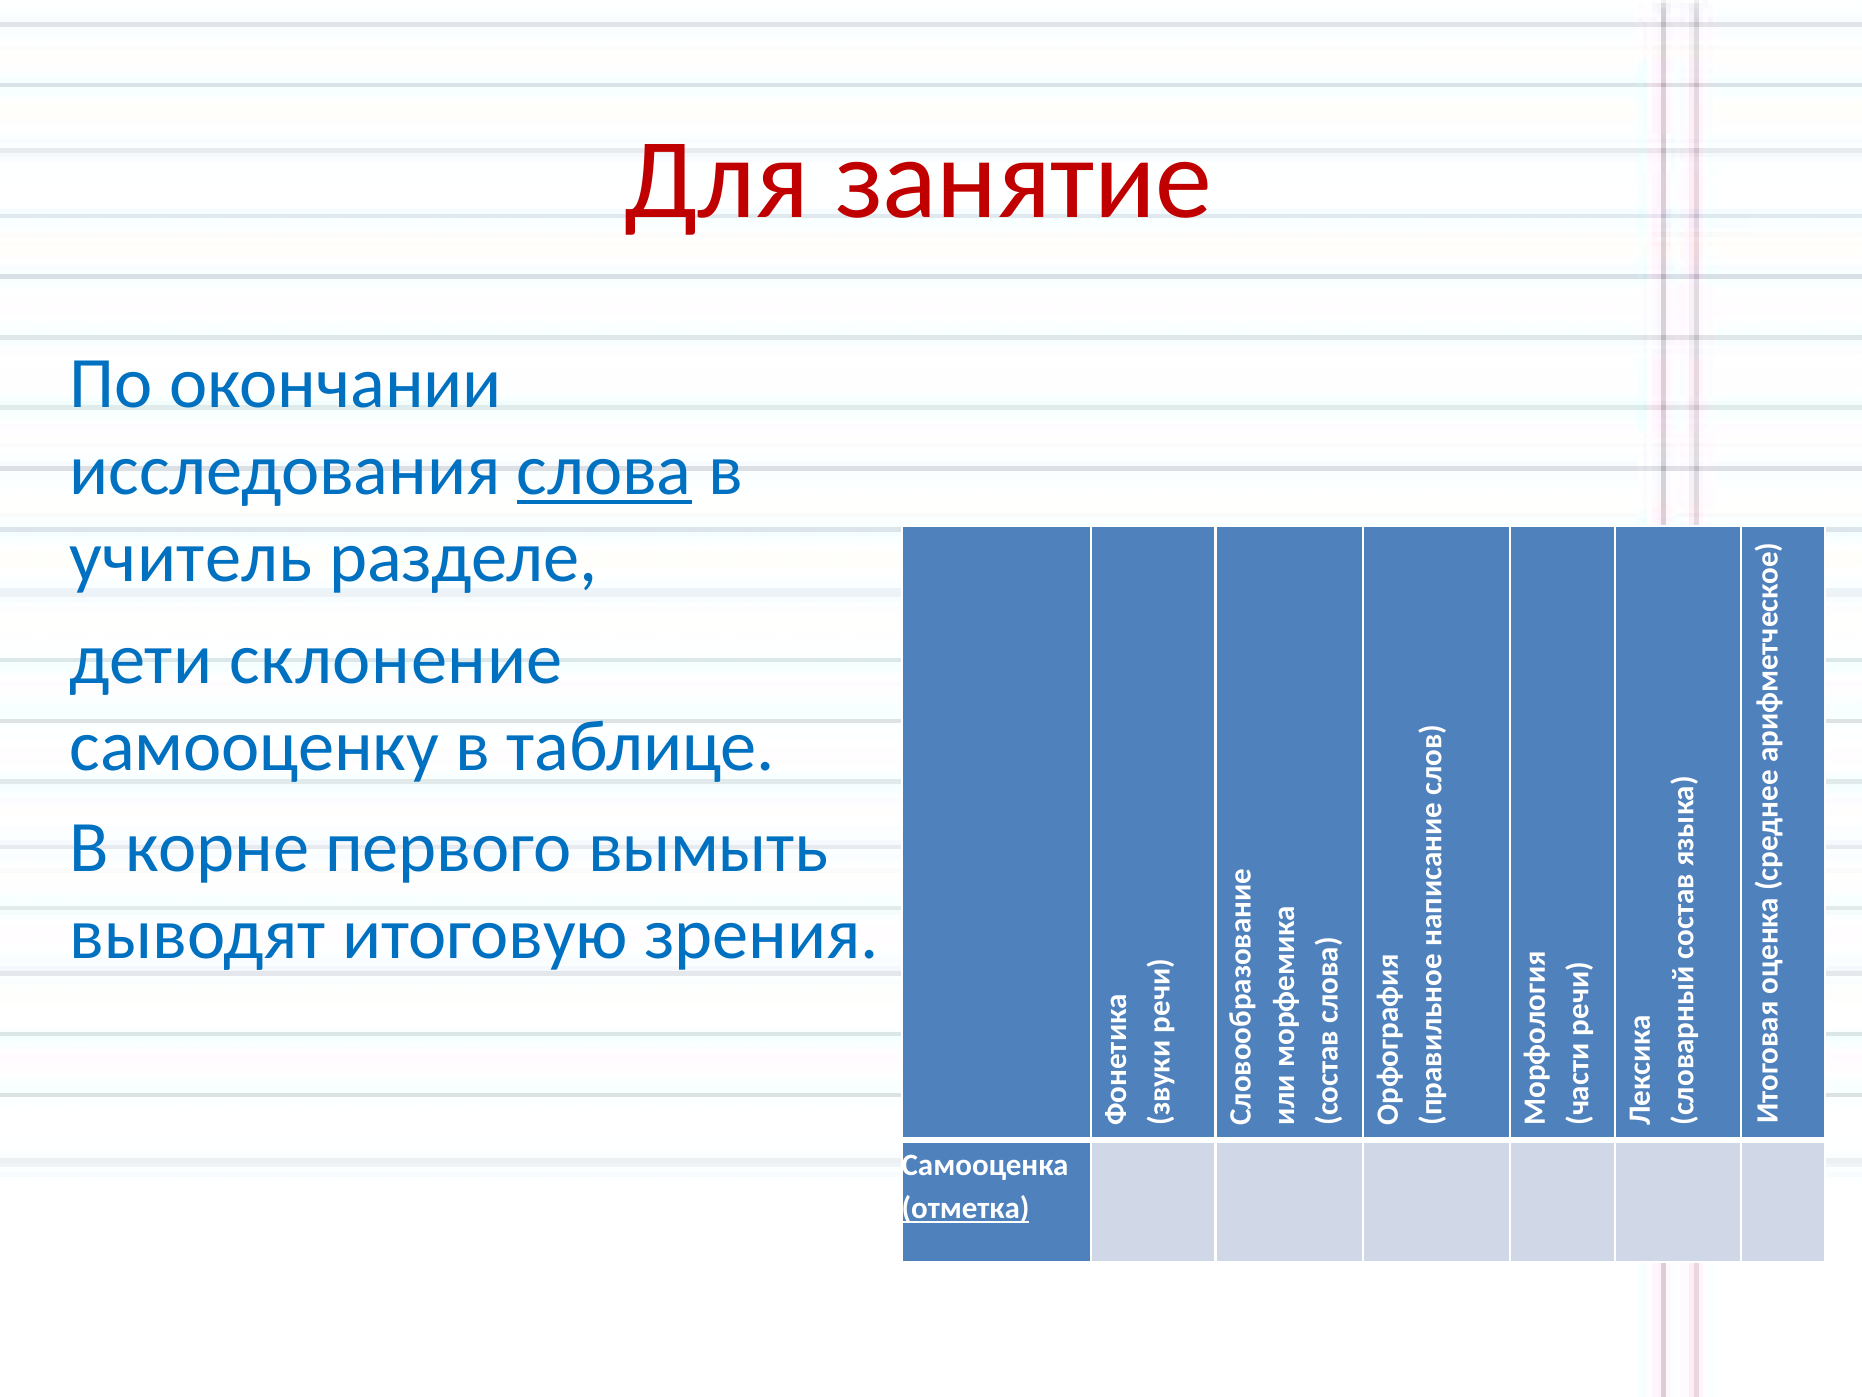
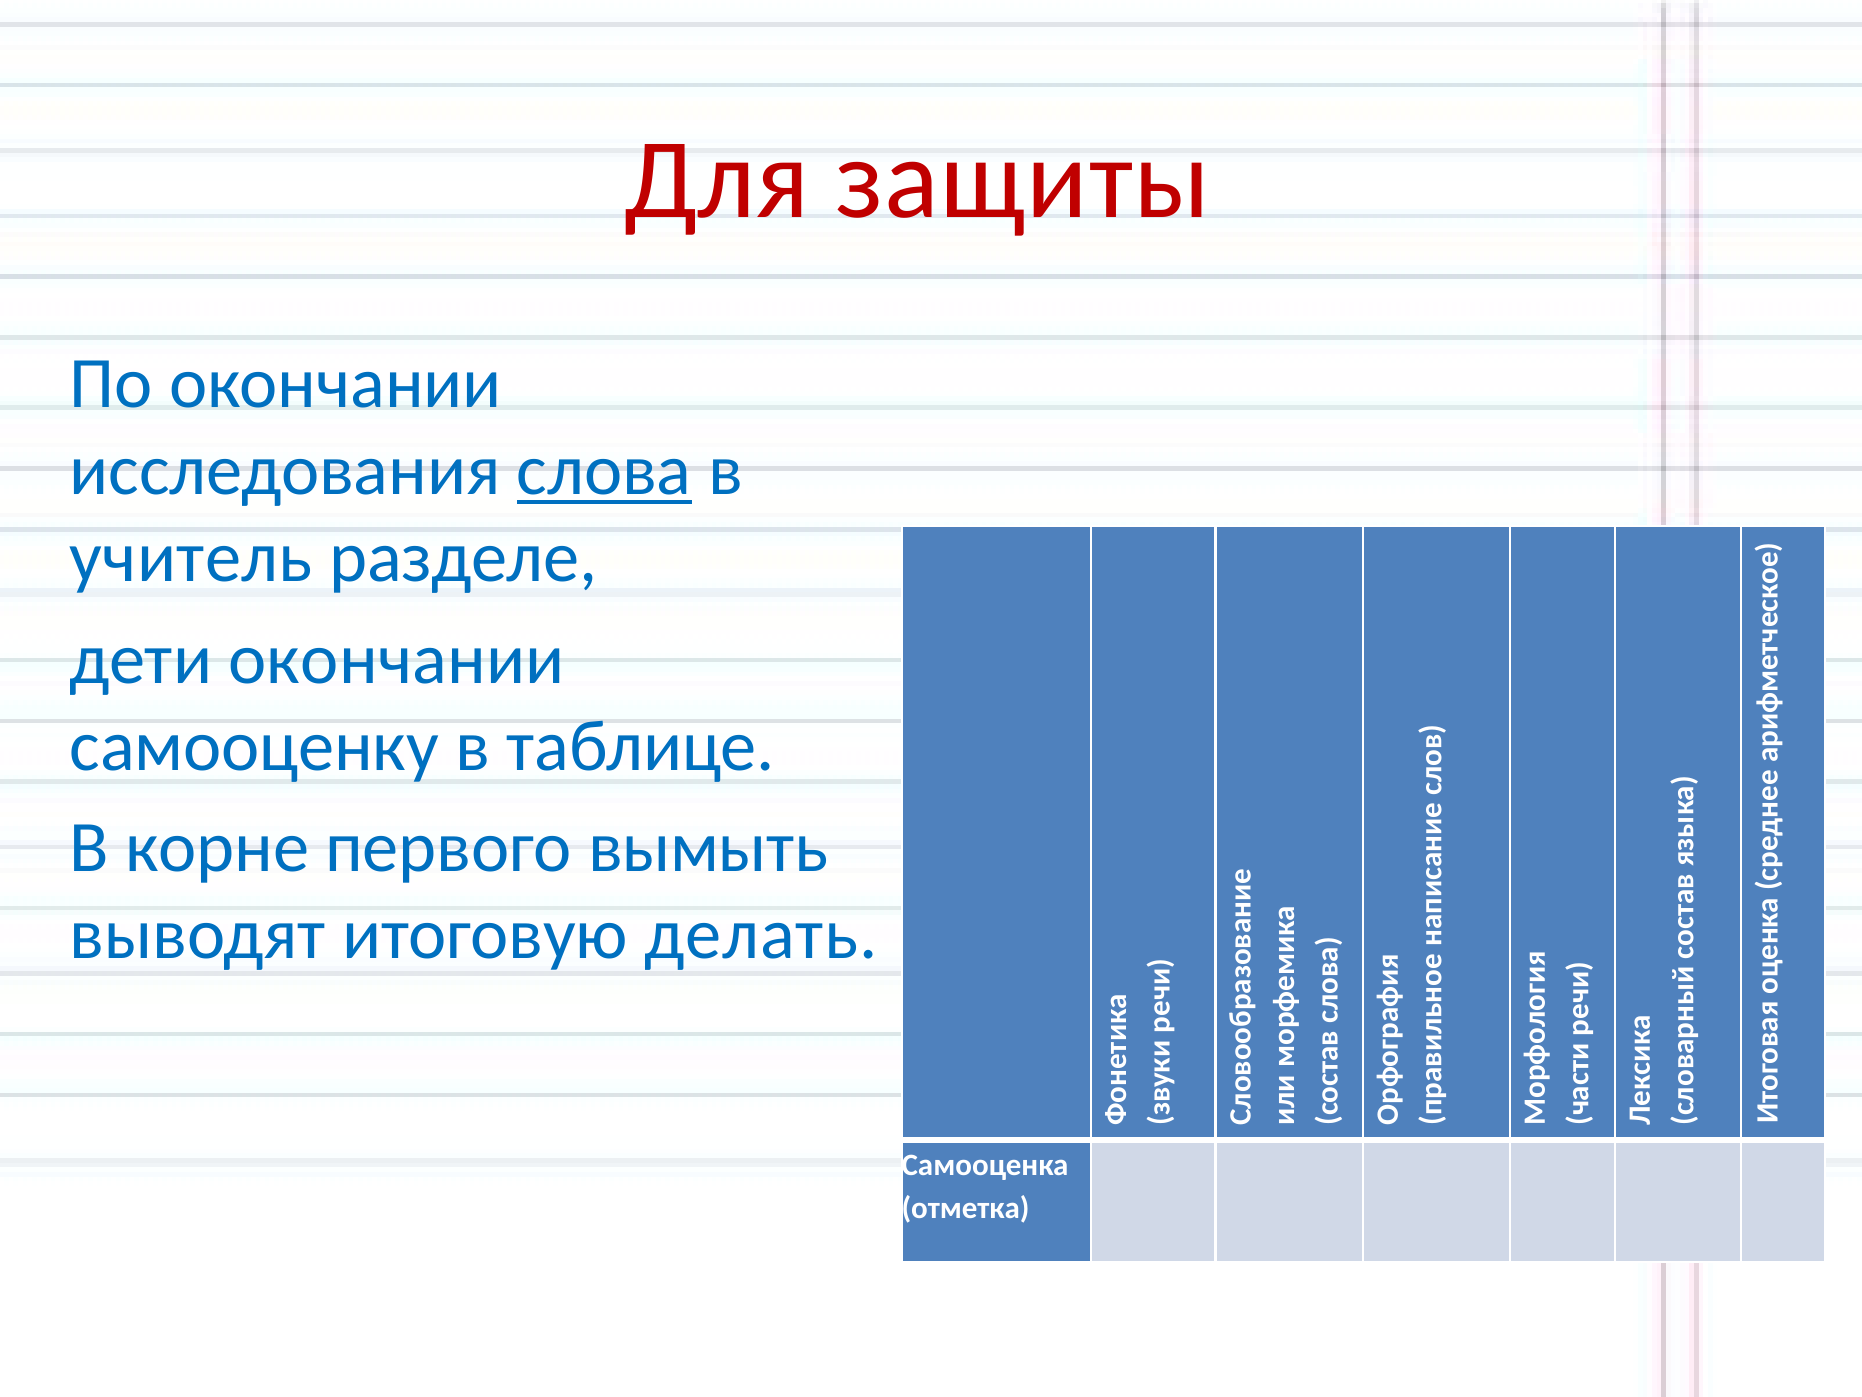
занятие: занятие -> защиты
дети склонение: склонение -> окончании
зрения: зрения -> делать
отметка underline: present -> none
